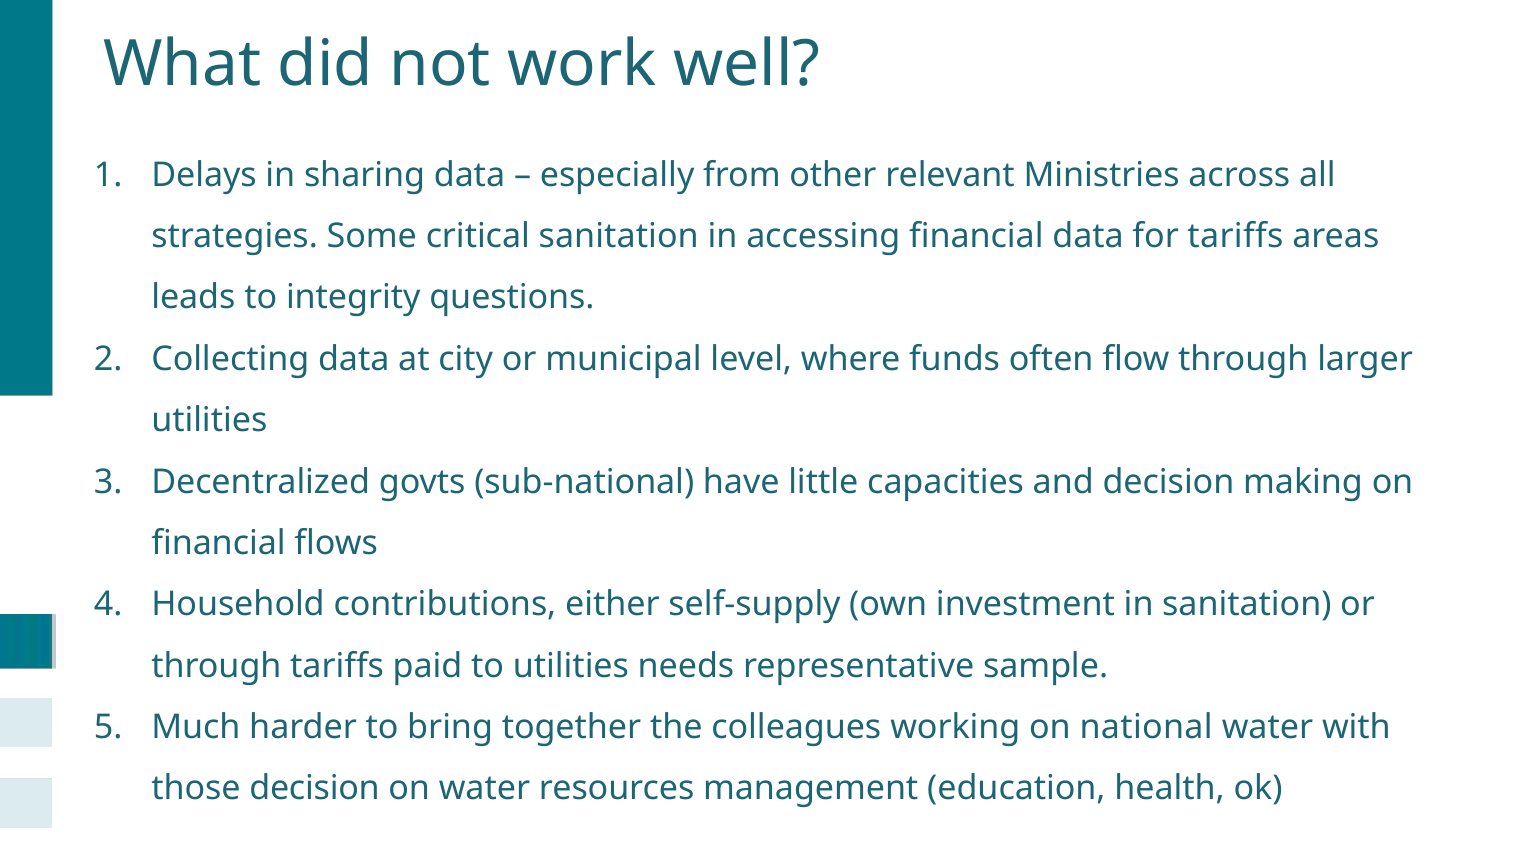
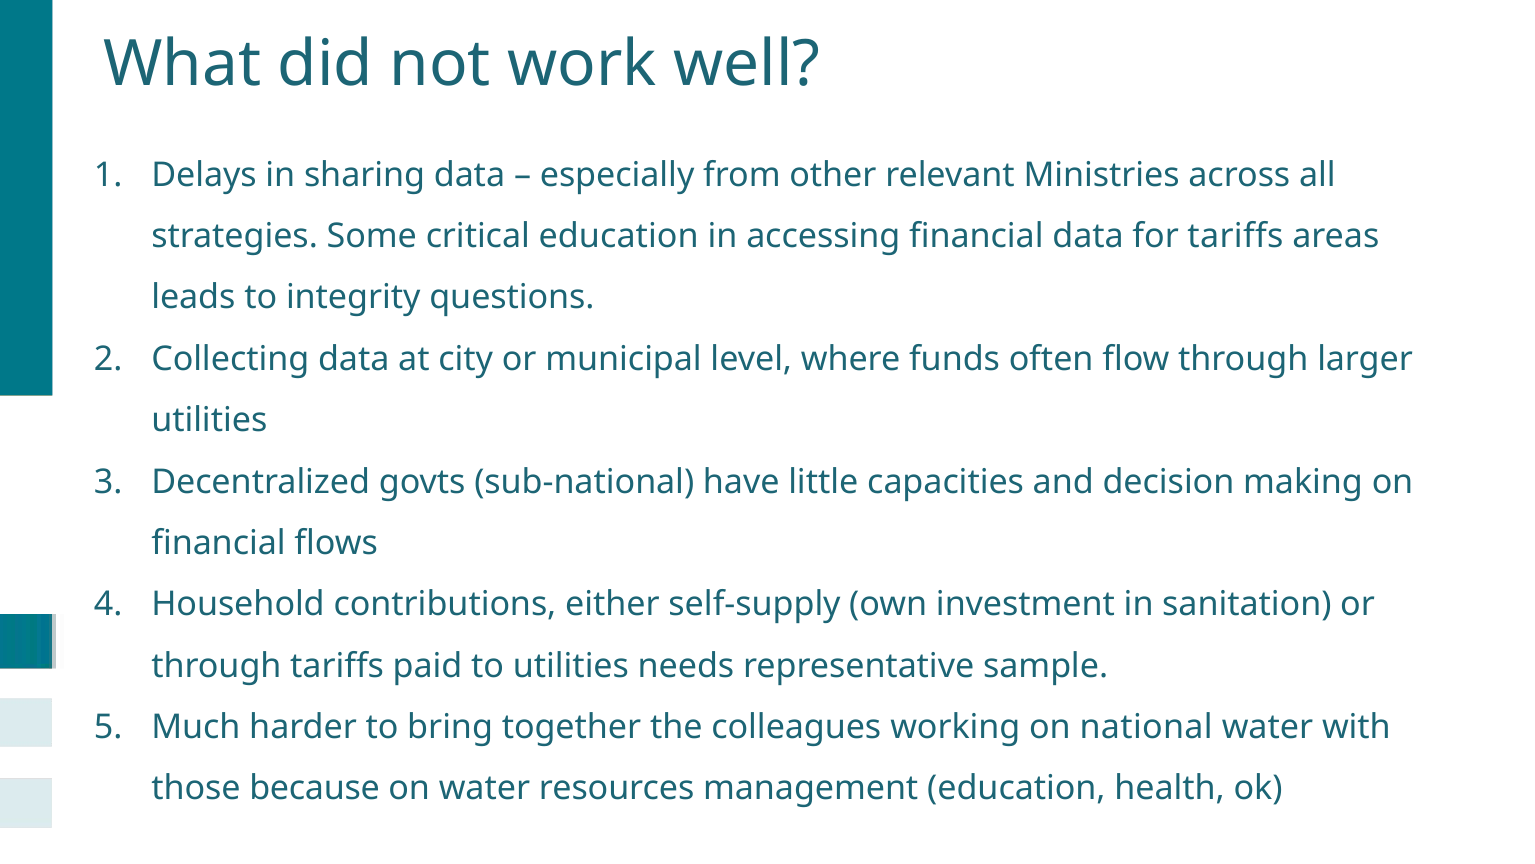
critical sanitation: sanitation -> education
those decision: decision -> because
